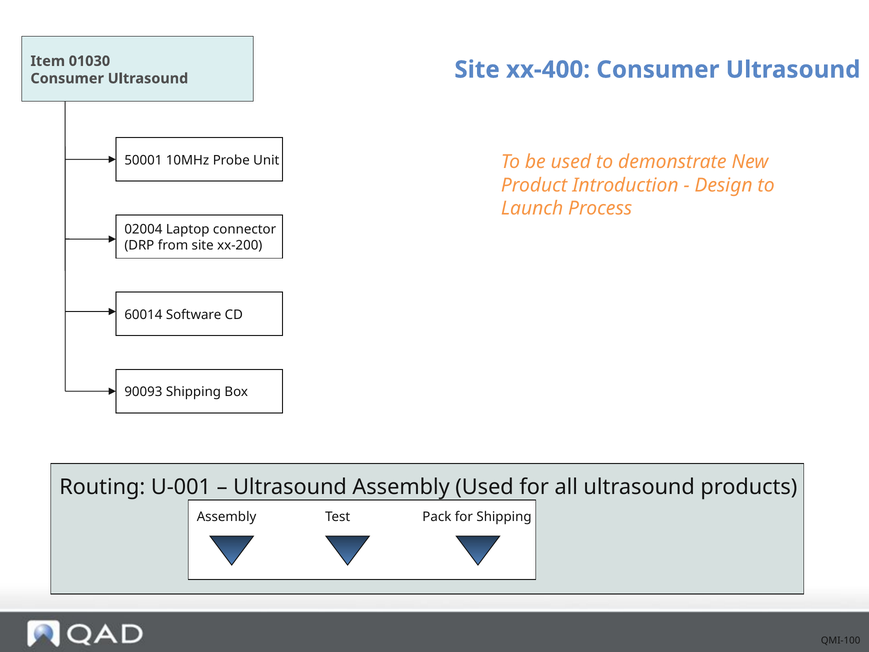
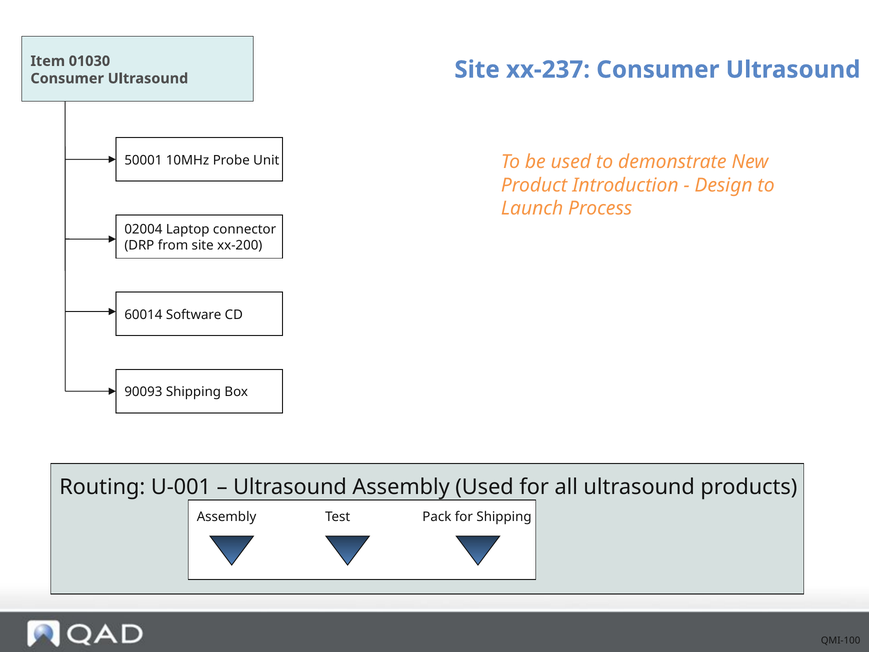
xx-400: xx-400 -> xx-237
